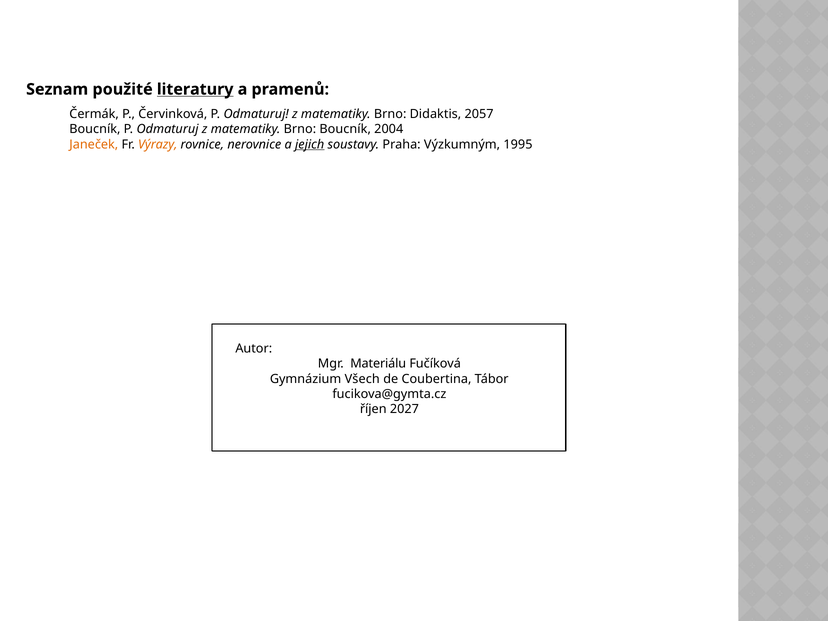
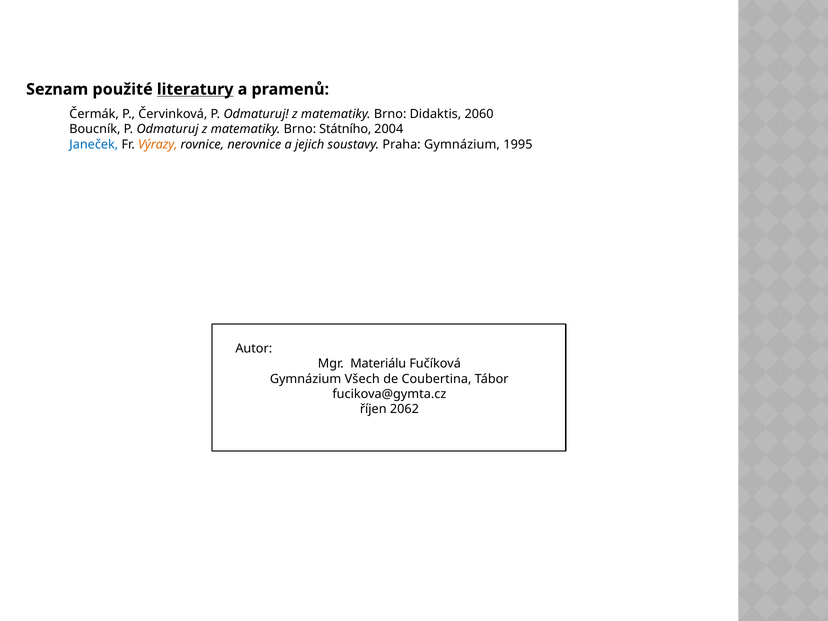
2057: 2057 -> 2060
Brno Boucník: Boucník -> Státního
Janeček colour: orange -> blue
jejich underline: present -> none
Praha Výzkumným: Výzkumným -> Gymnázium
2027: 2027 -> 2062
